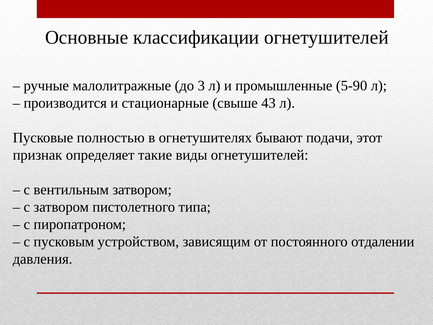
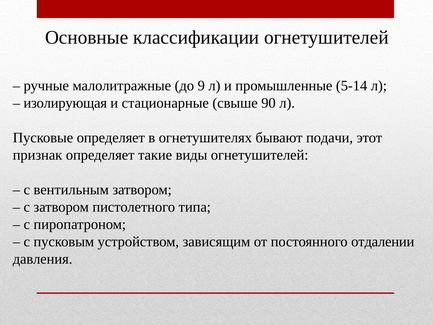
3: 3 -> 9
5-90: 5-90 -> 5-14
производится: производится -> изолирующая
43: 43 -> 90
Пусковые полностью: полностью -> определяет
